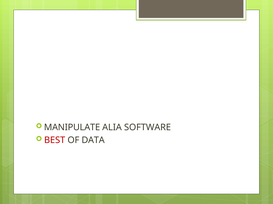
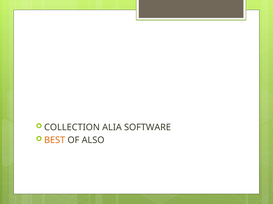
MANIPULATE: MANIPULATE -> COLLECTION
BEST colour: red -> orange
DATA: DATA -> ALSO
